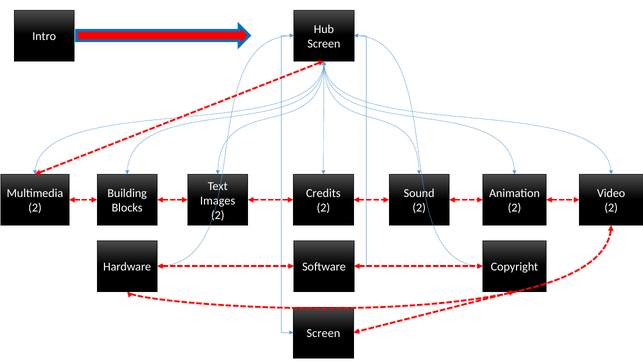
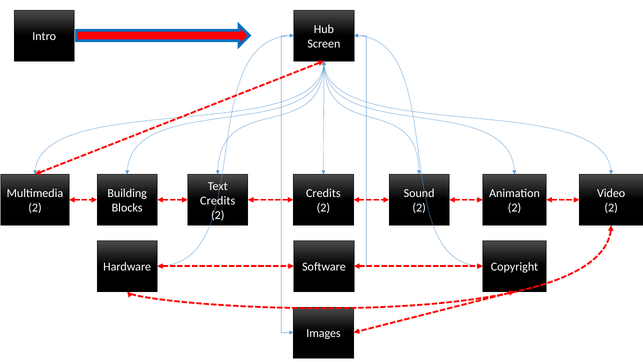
Images at (218, 200): Images -> Credits
Screen at (323, 333): Screen -> Images
